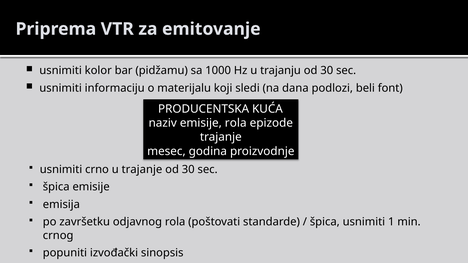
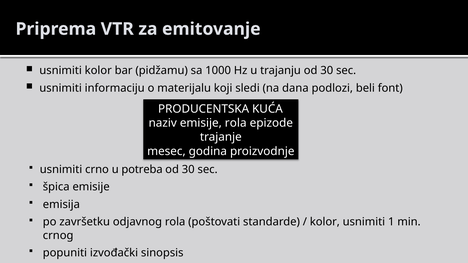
u trajanje: trajanje -> potreba
špica at (325, 222): špica -> kolor
